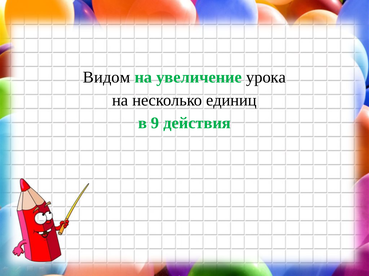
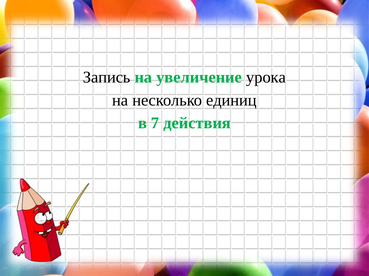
Видом: Видом -> Запись
9: 9 -> 7
